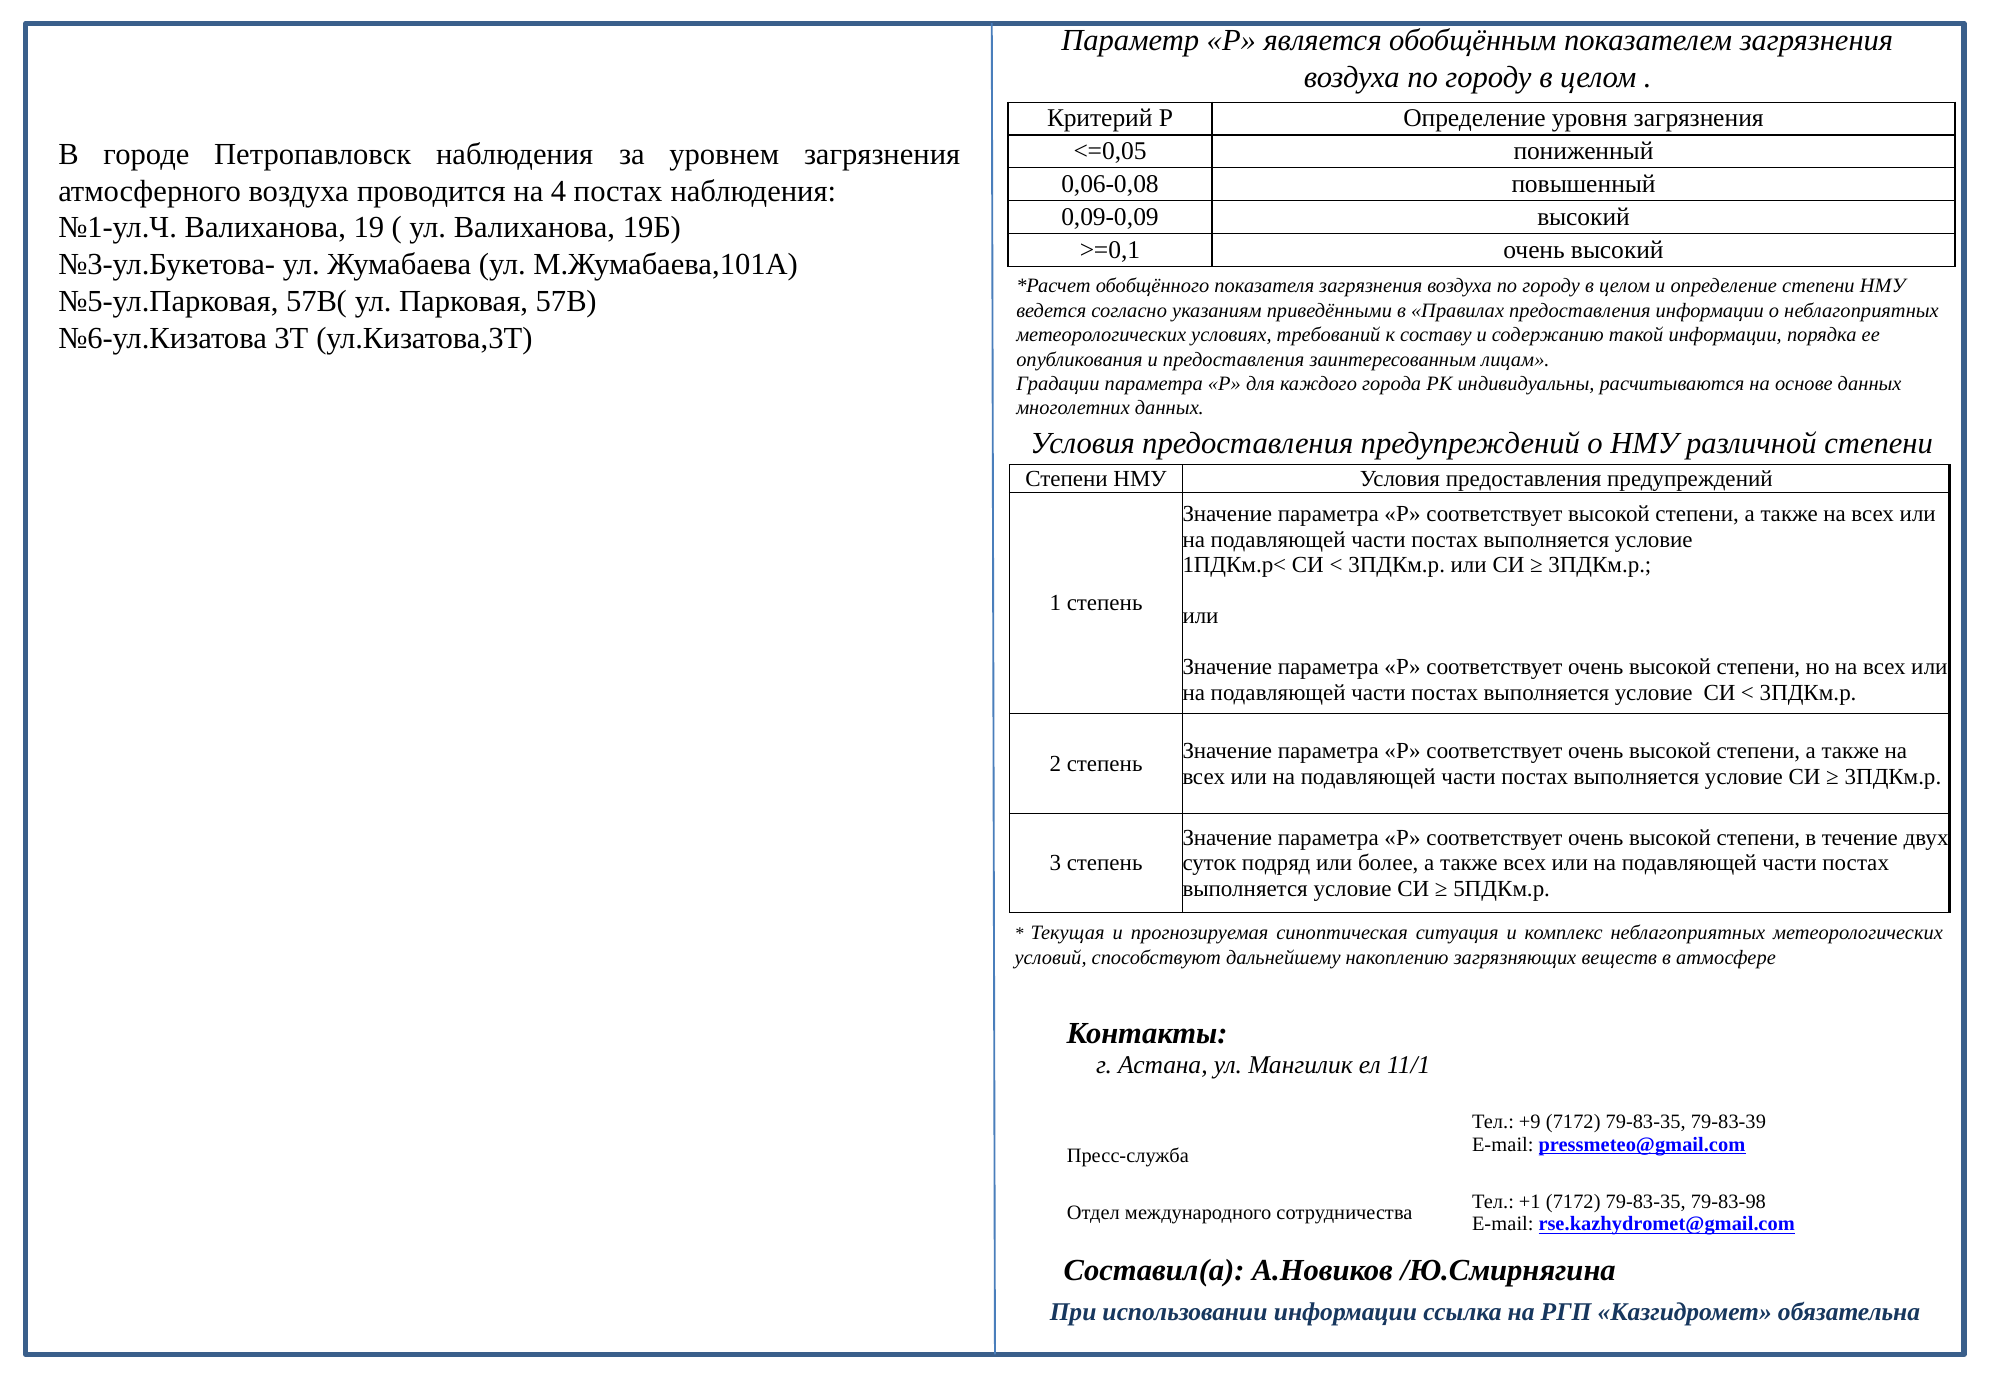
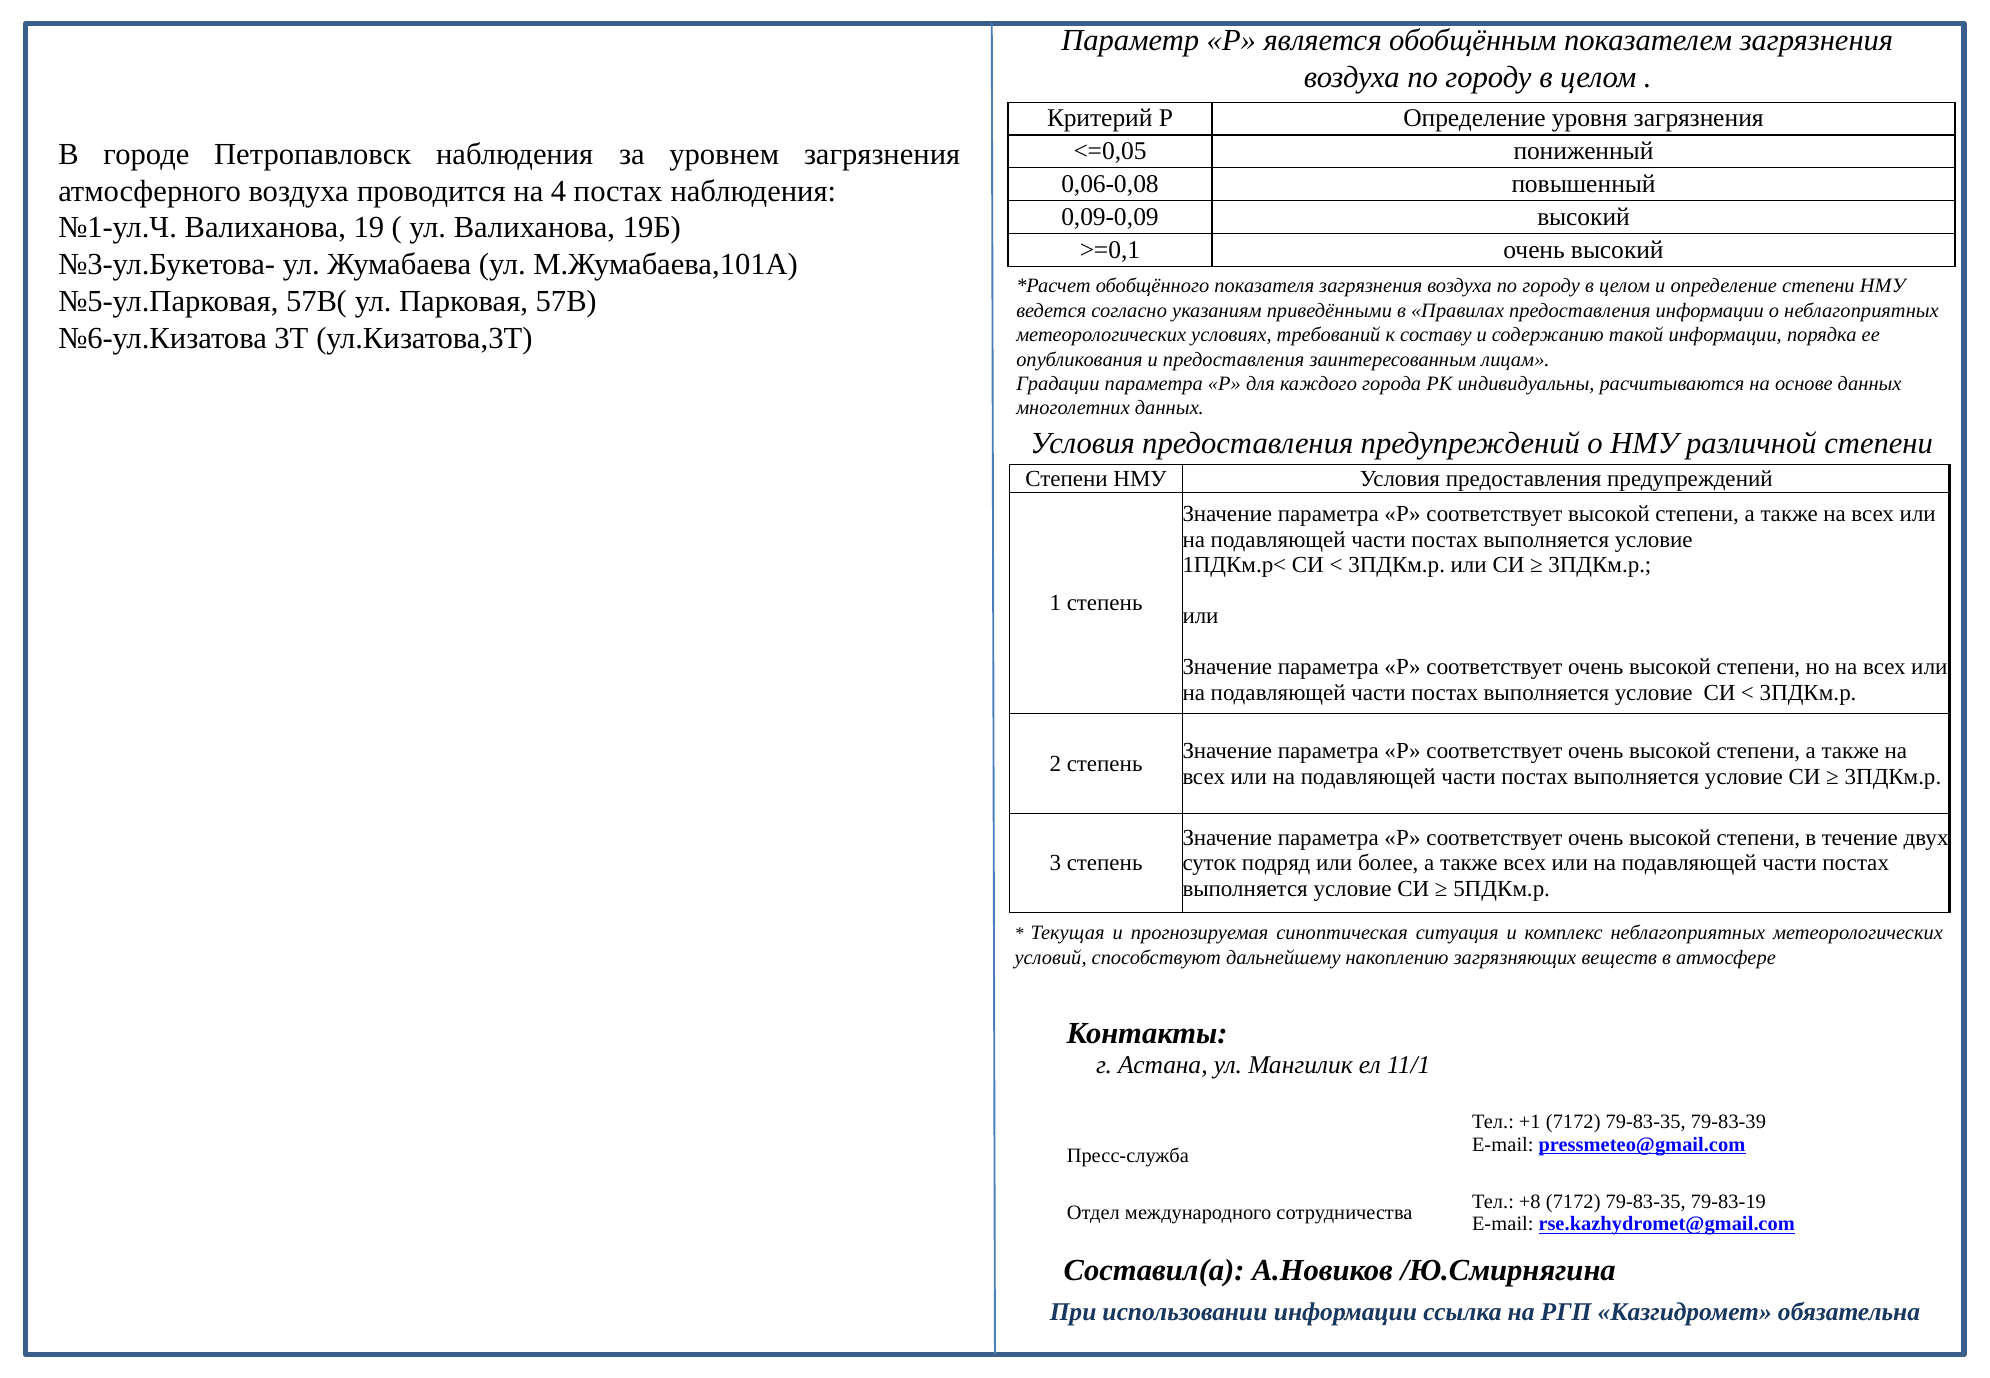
+9: +9 -> +1
+1: +1 -> +8
79-83-98: 79-83-98 -> 79-83-19
